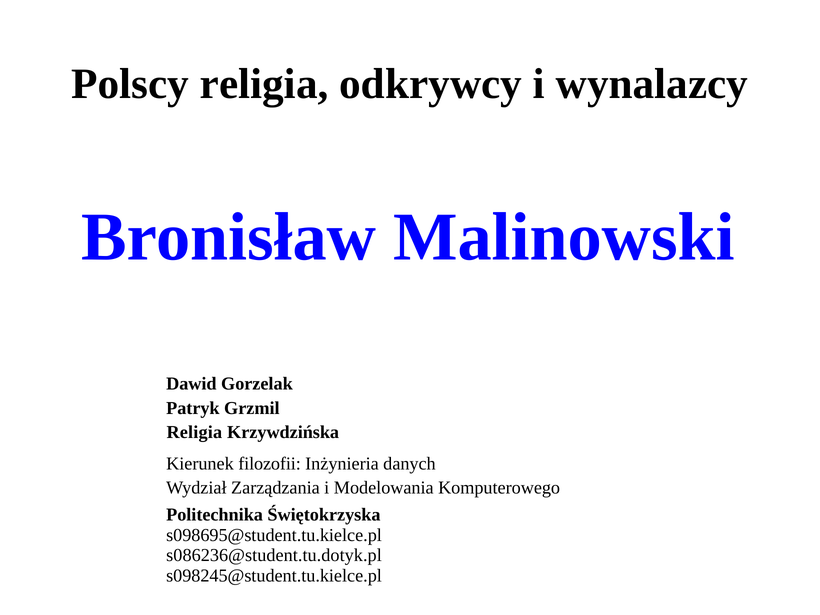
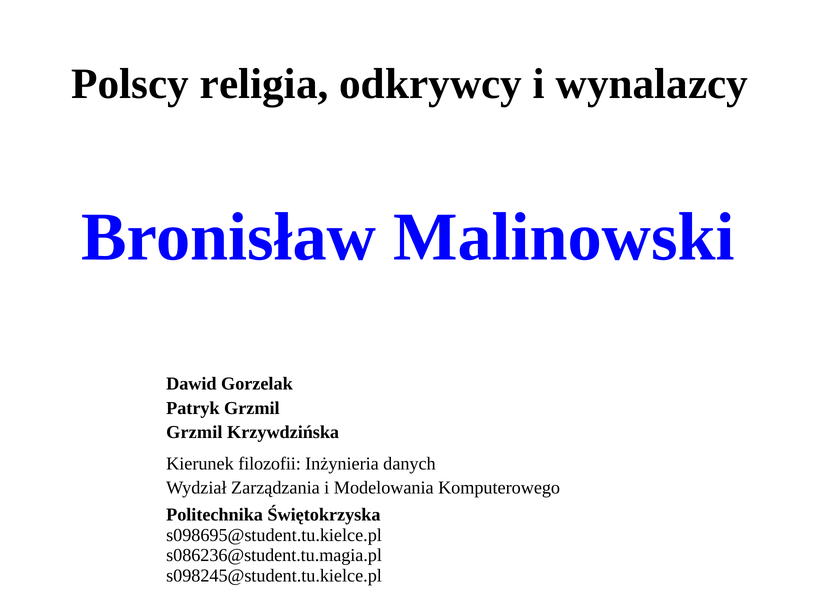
Religia at (194, 432): Religia -> Grzmil
s086236@student.tu.dotyk.pl: s086236@student.tu.dotyk.pl -> s086236@student.tu.magia.pl
